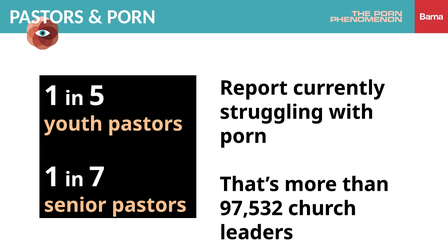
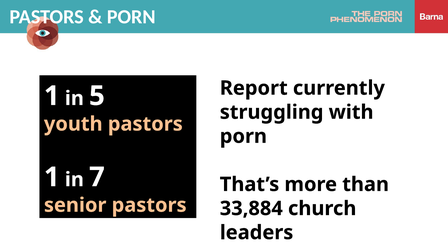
97,532: 97,532 -> 33,884
